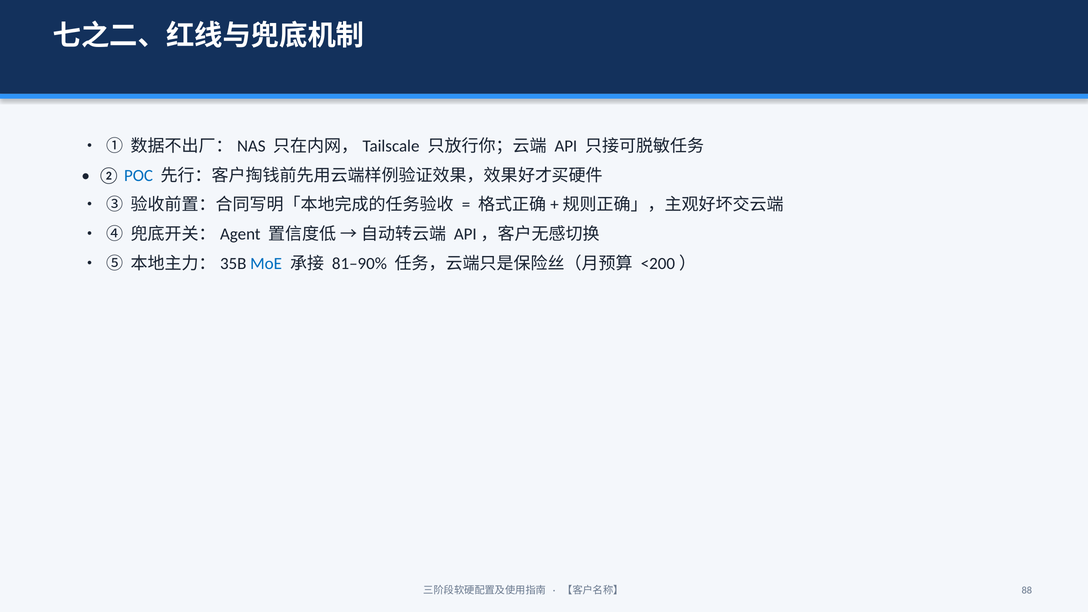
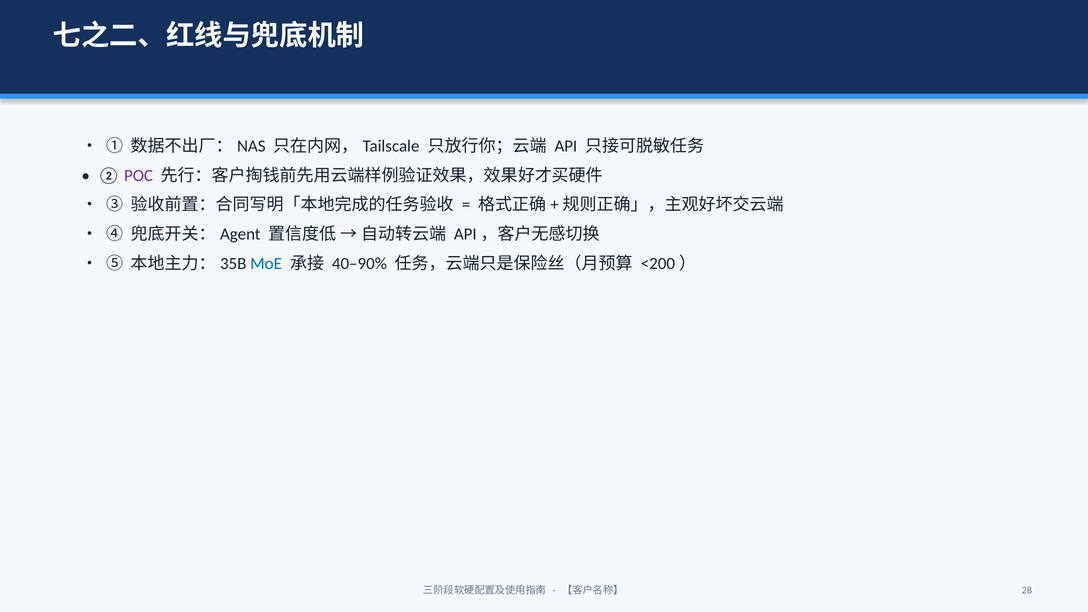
POC colour: blue -> purple
81–90%: 81–90% -> 40–90%
88: 88 -> 28
